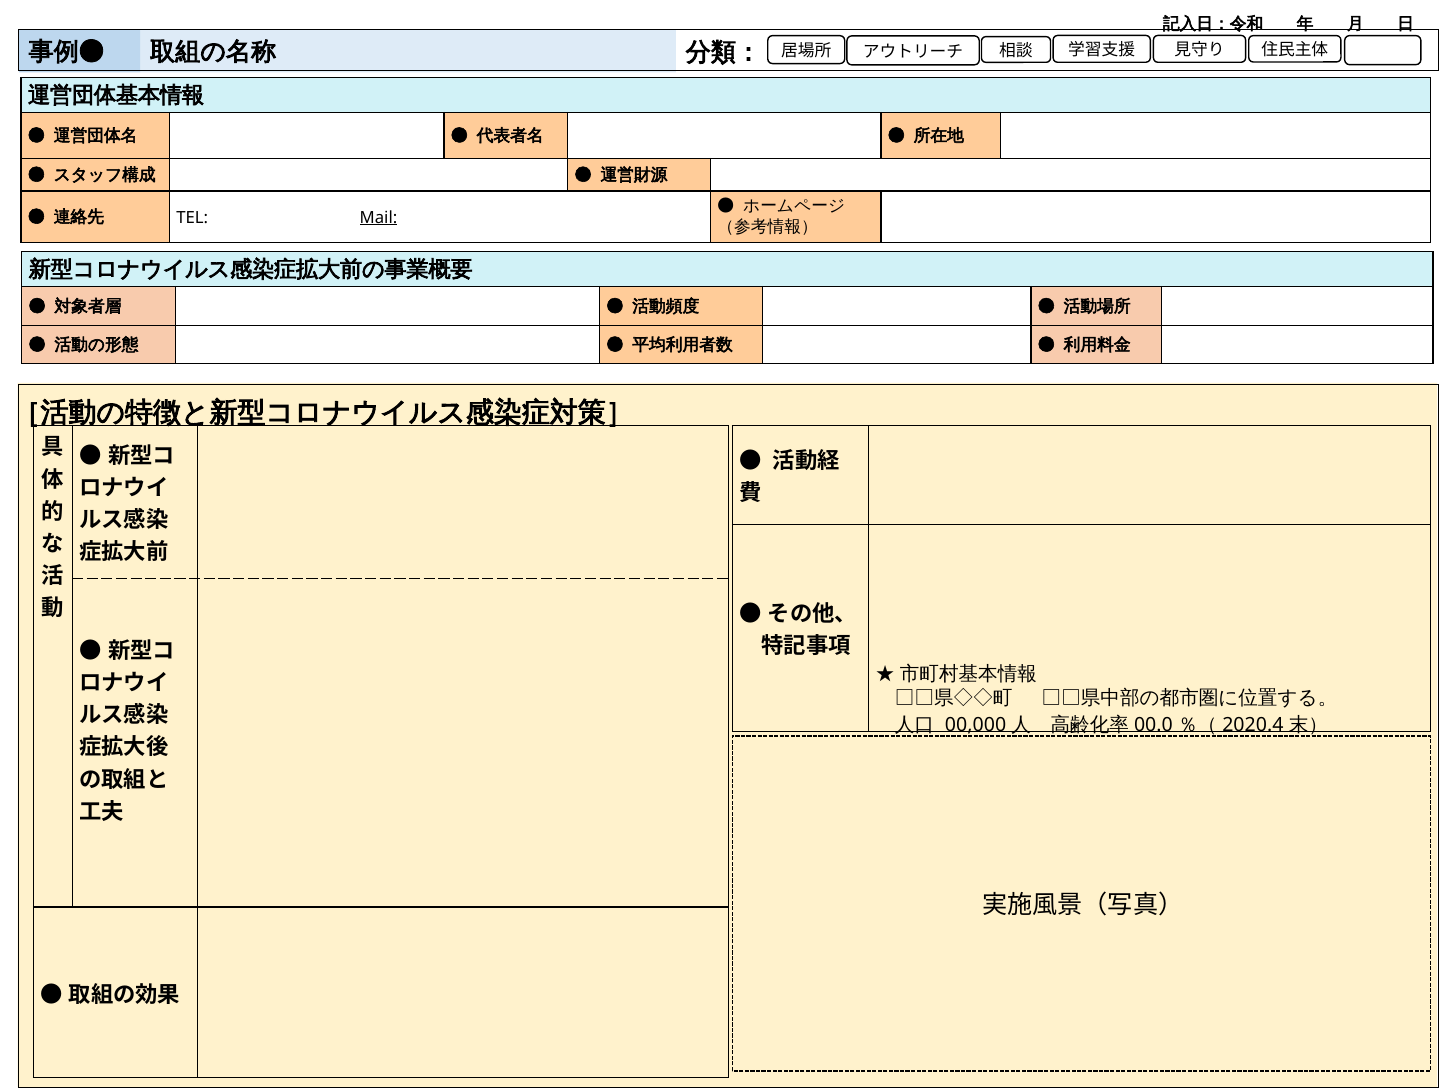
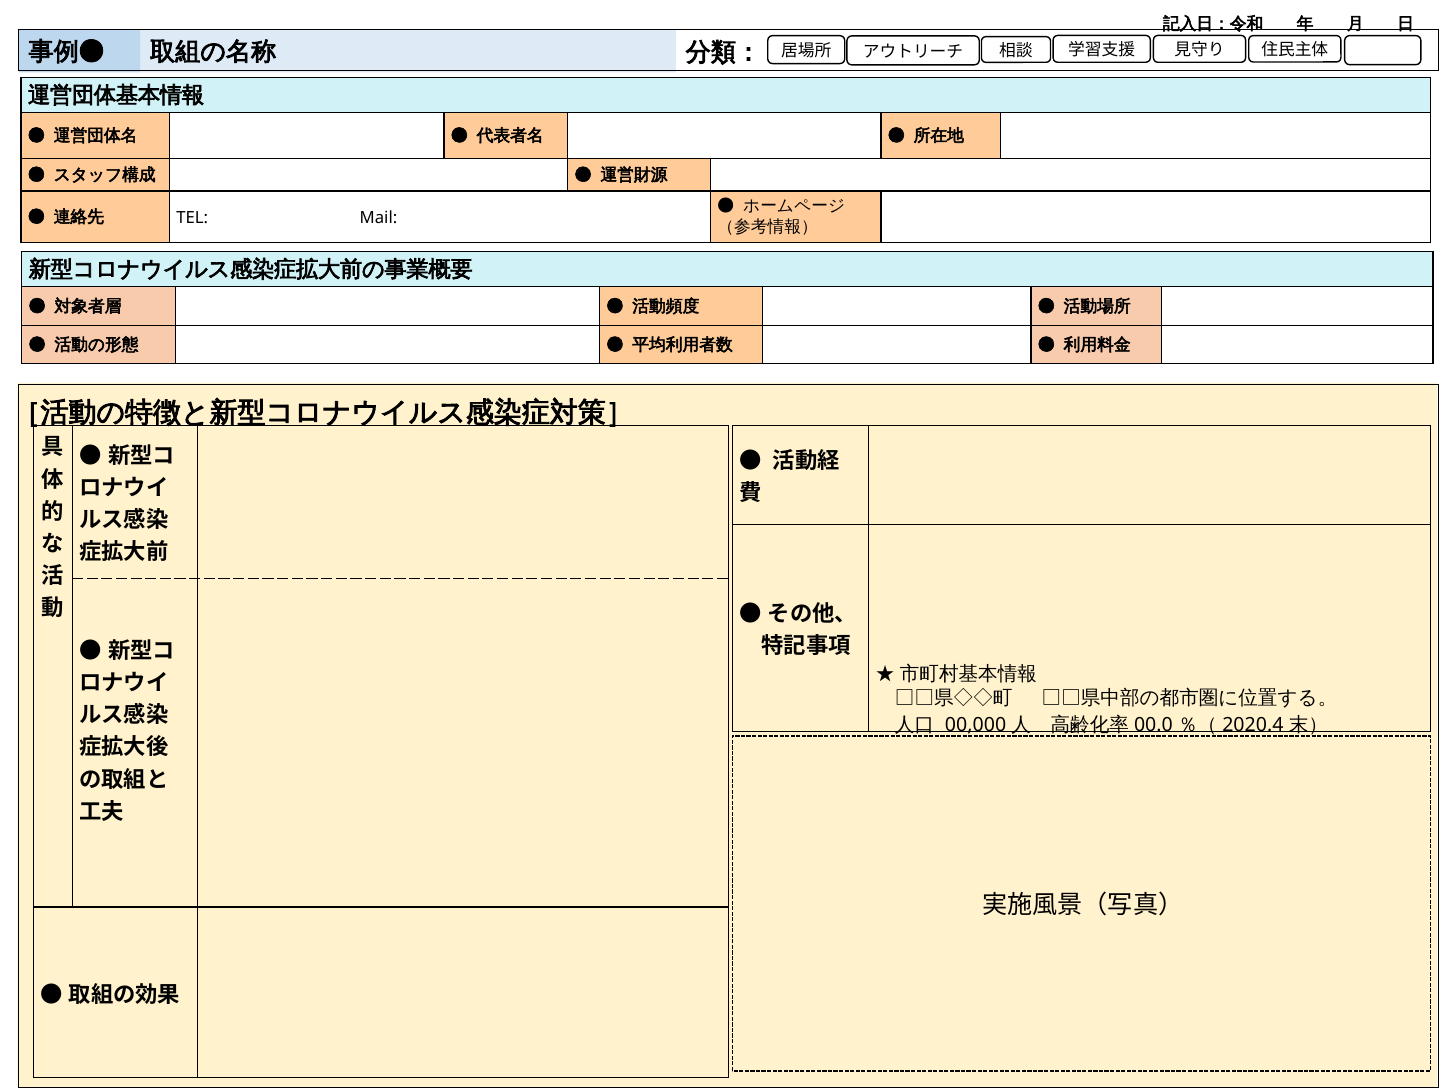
Mail underline: present -> none
